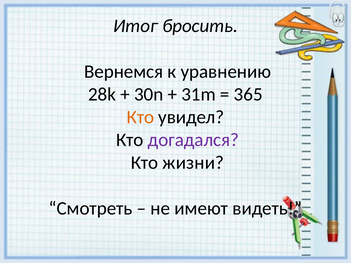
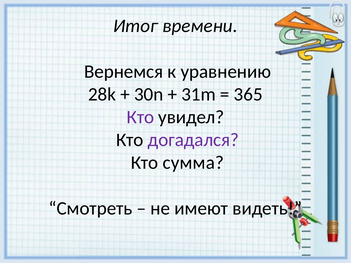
бросить: бросить -> времени
Кто at (140, 117) colour: orange -> purple
жизни: жизни -> сумма
